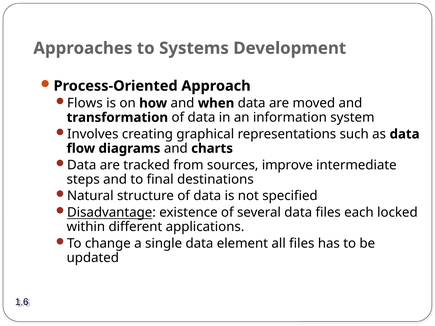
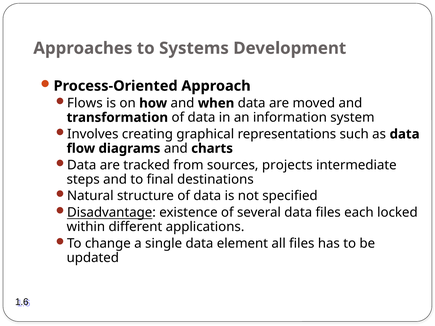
improve: improve -> projects
